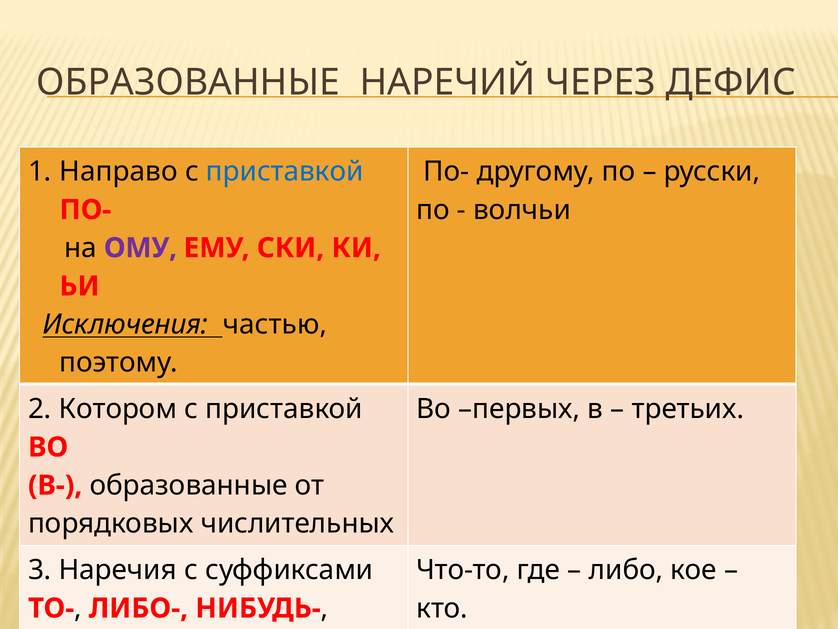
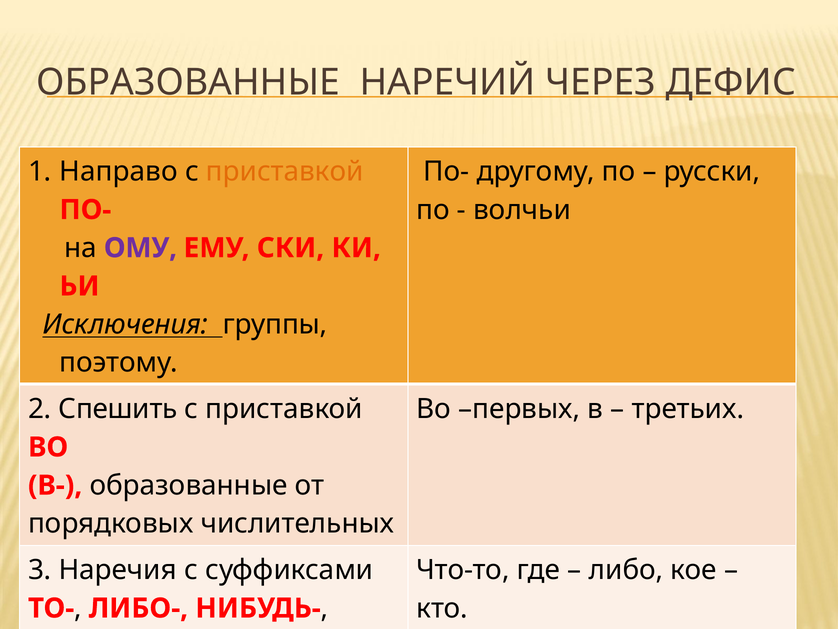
приставкой at (285, 172) colour: blue -> orange
частью: частью -> группы
Котором: Котором -> Спешить
